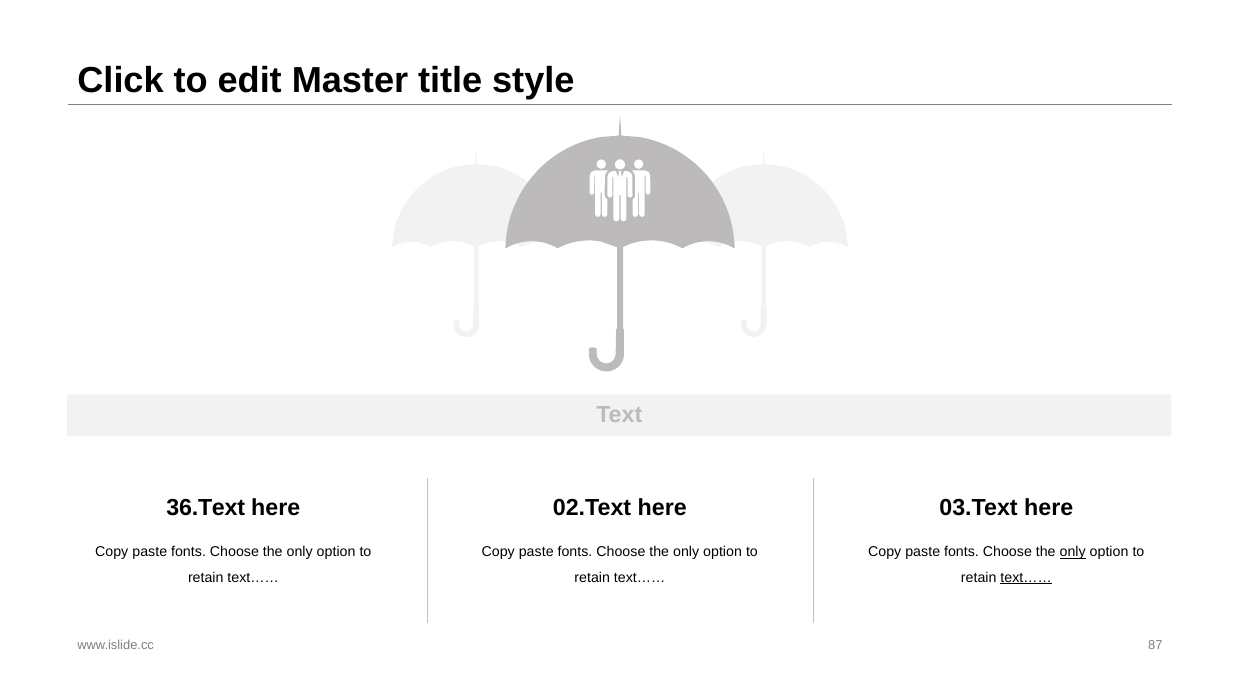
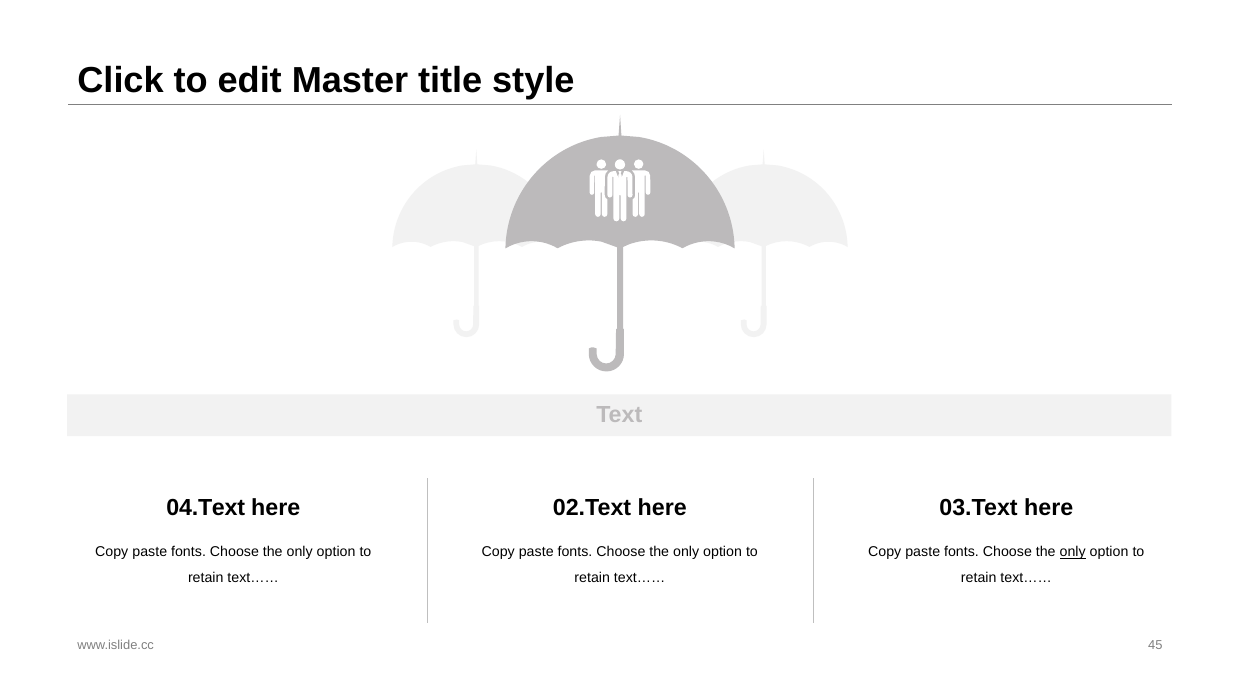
36.Text: 36.Text -> 04.Text
text…… at (1026, 578) underline: present -> none
87: 87 -> 45
